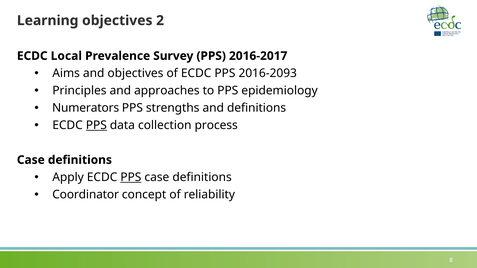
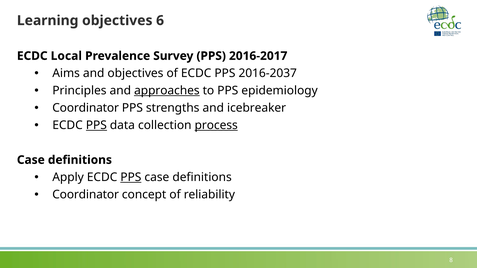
2: 2 -> 6
2016-2093: 2016-2093 -> 2016-2037
approaches underline: none -> present
Numerators at (86, 108): Numerators -> Coordinator
and definitions: definitions -> icebreaker
process underline: none -> present
